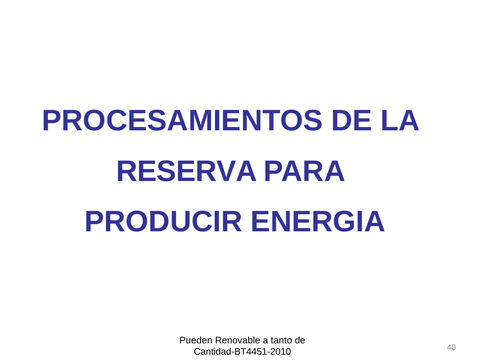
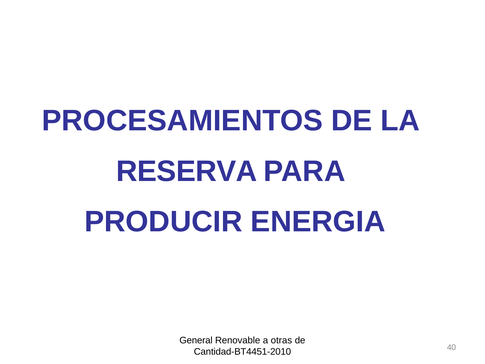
Pueden: Pueden -> General
tanto: tanto -> otras
